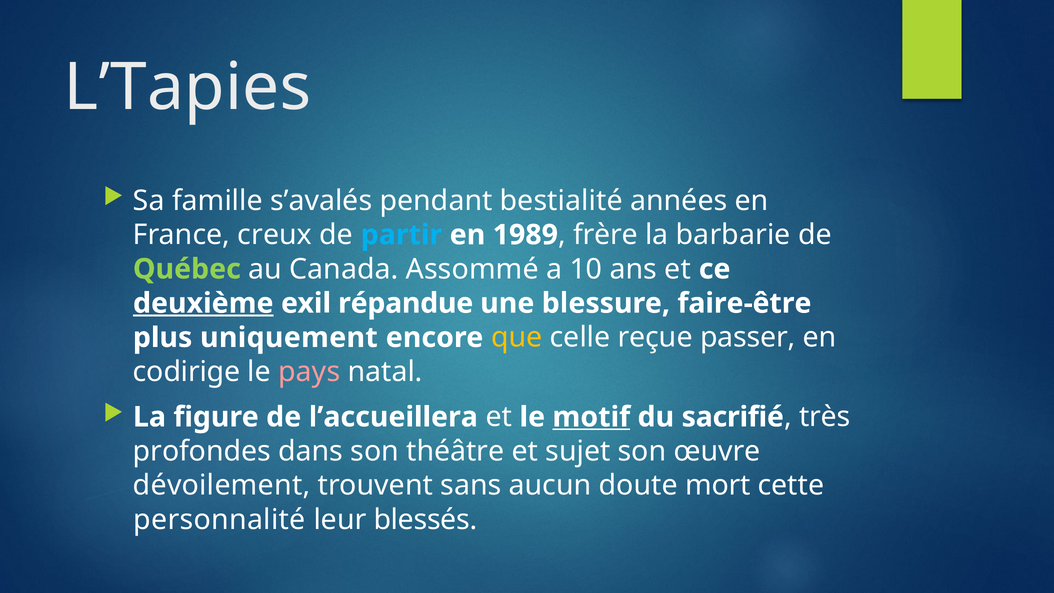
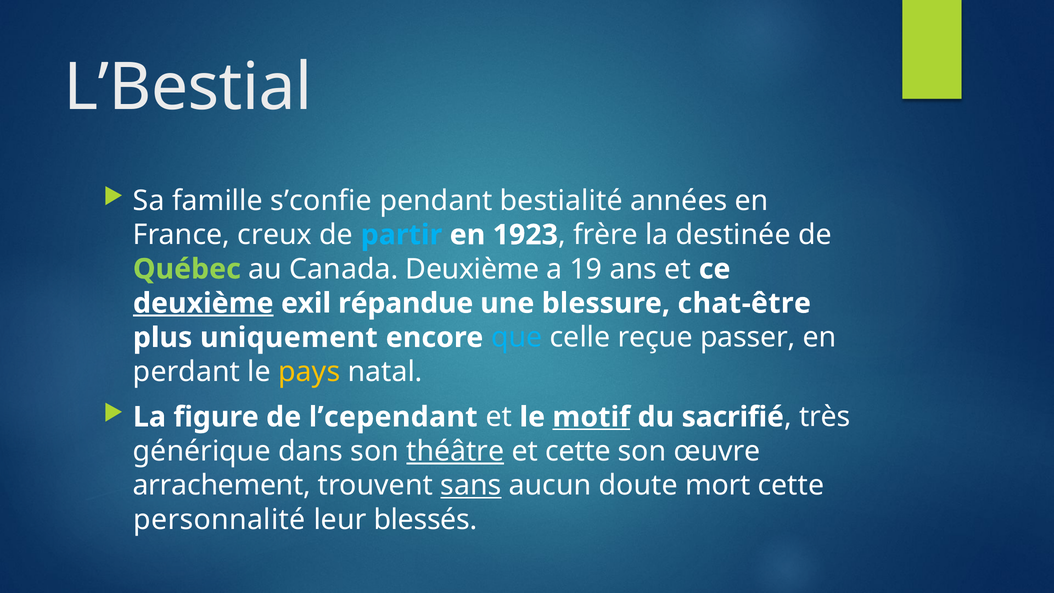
L’Tapies: L’Tapies -> L’Bestial
s’avalés: s’avalés -> s’confie
1989: 1989 -> 1923
barbarie: barbarie -> destinée
Canada Assommé: Assommé -> Deuxième
10: 10 -> 19
faire-être: faire-être -> chat-être
que colour: yellow -> light blue
codirige: codirige -> perdant
pays colour: pink -> yellow
l’accueillera: l’accueillera -> l’cependant
profondes: profondes -> générique
théâtre underline: none -> present
et sujet: sujet -> cette
dévoilement: dévoilement -> arrachement
sans underline: none -> present
